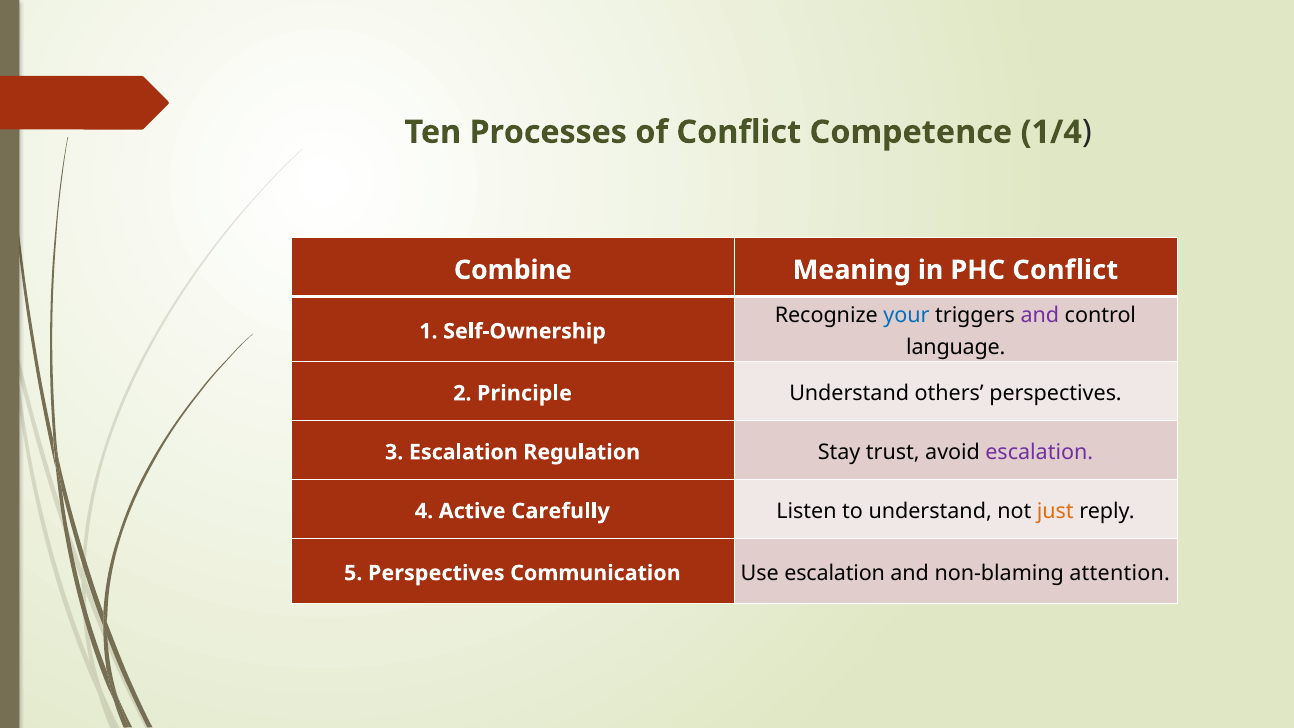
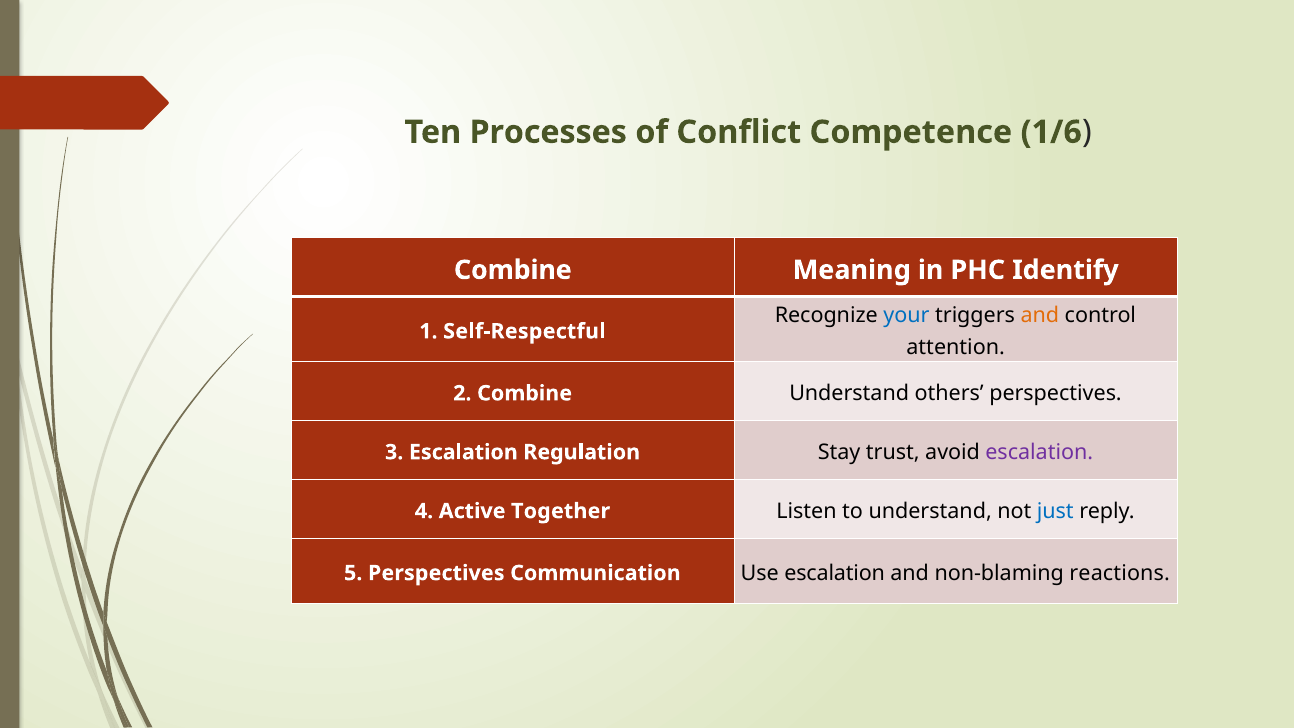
1/4: 1/4 -> 1/6
PHC Conflict: Conflict -> Identify
and at (1040, 316) colour: purple -> orange
Self-Ownership: Self-Ownership -> Self-Respectful
language: language -> attention
2 Principle: Principle -> Combine
Carefully: Carefully -> Together
just colour: orange -> blue
attention: attention -> reactions
